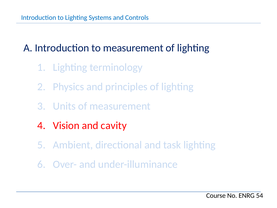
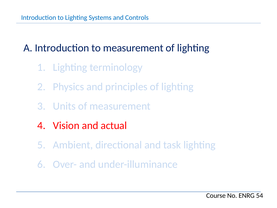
cavity: cavity -> actual
